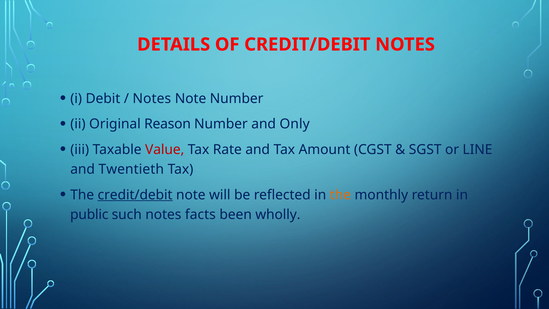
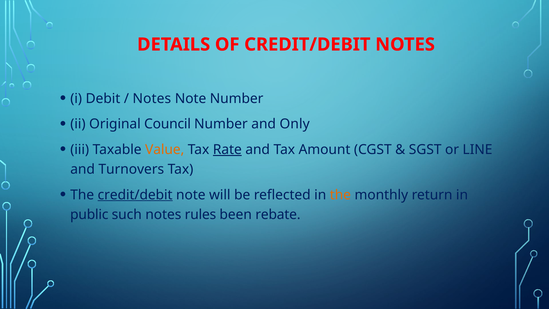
Reason: Reason -> Council
Value colour: red -> orange
Rate underline: none -> present
Twentieth: Twentieth -> Turnovers
facts: facts -> rules
wholly: wholly -> rebate
